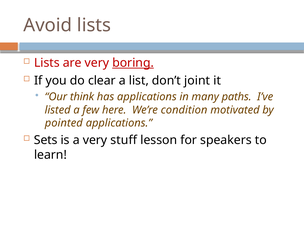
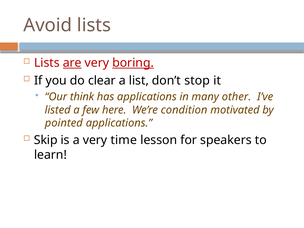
are underline: none -> present
joint: joint -> stop
paths: paths -> other
Sets: Sets -> Skip
stuff: stuff -> time
